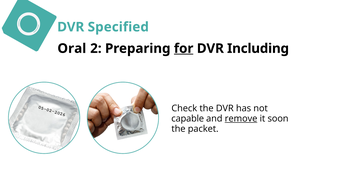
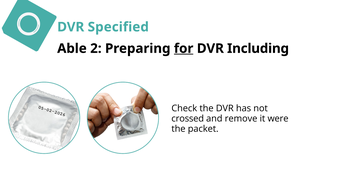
Oral: Oral -> Able
capable: capable -> crossed
remove underline: present -> none
soon: soon -> were
